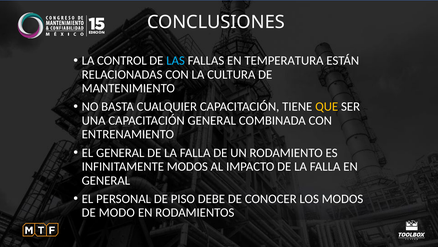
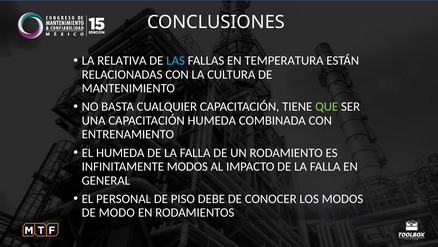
CONTROL: CONTROL -> RELATIVA
QUE colour: yellow -> light green
CAPACITACIÓN GENERAL: GENERAL -> HUMEDA
EL GENERAL: GENERAL -> HUMEDA
